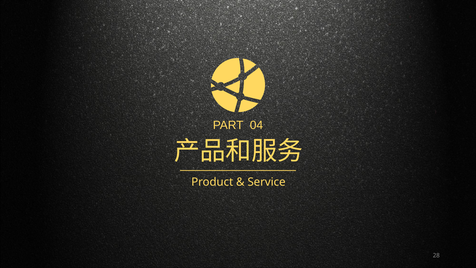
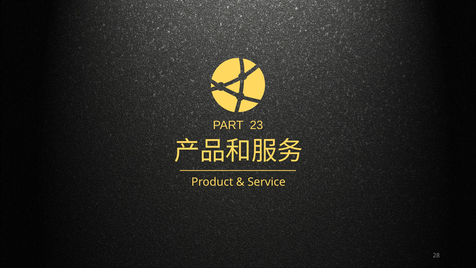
04: 04 -> 23
